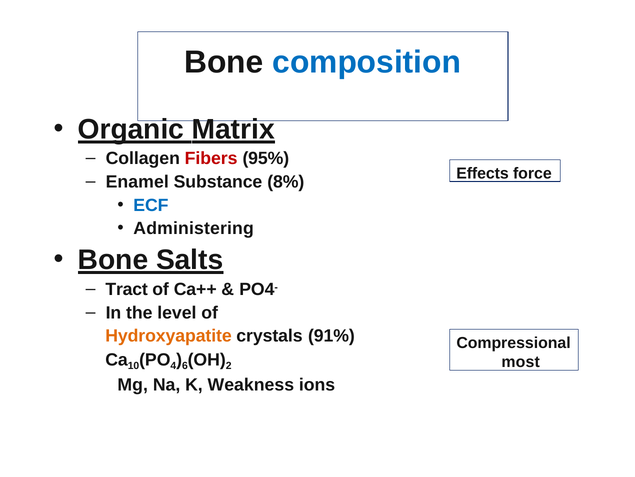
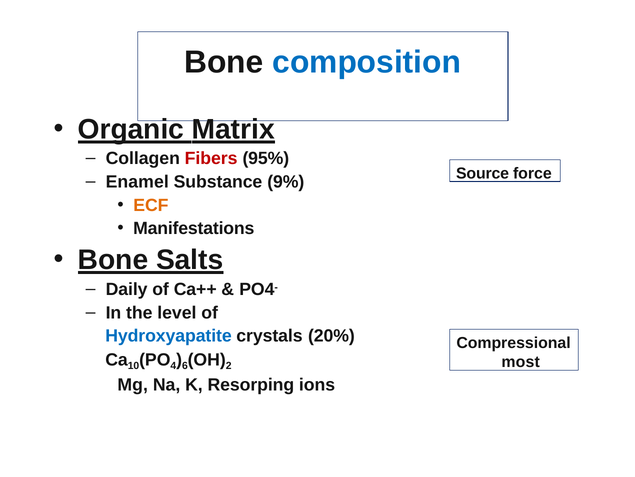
Effects: Effects -> Source
8%: 8% -> 9%
ECF colour: blue -> orange
Administering: Administering -> Manifestations
Tract: Tract -> Daily
Hydroxyapatite colour: orange -> blue
91%: 91% -> 20%
Weakness: Weakness -> Resorping
